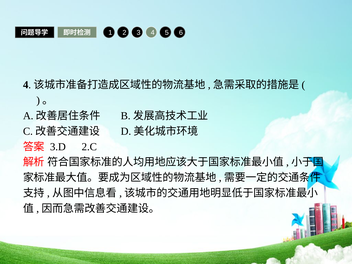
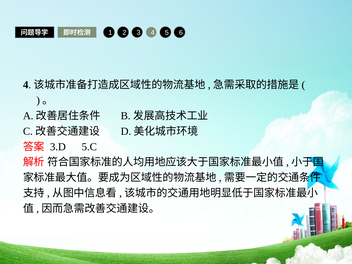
2.C: 2.C -> 5.C
